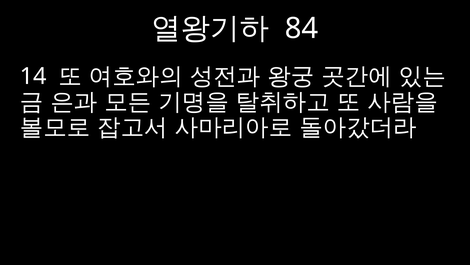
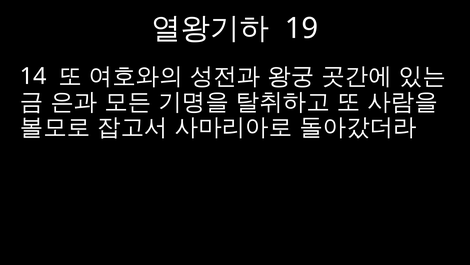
84: 84 -> 19
